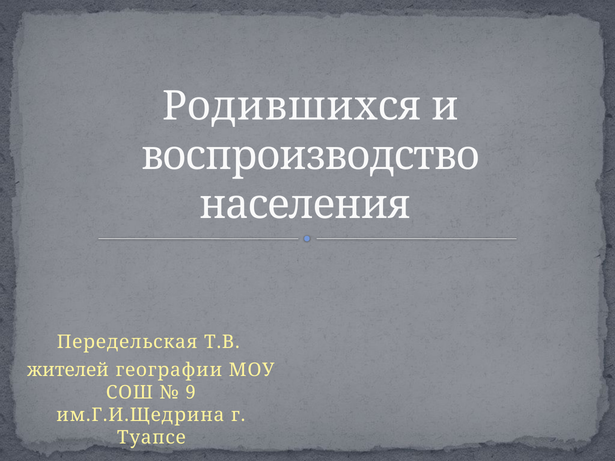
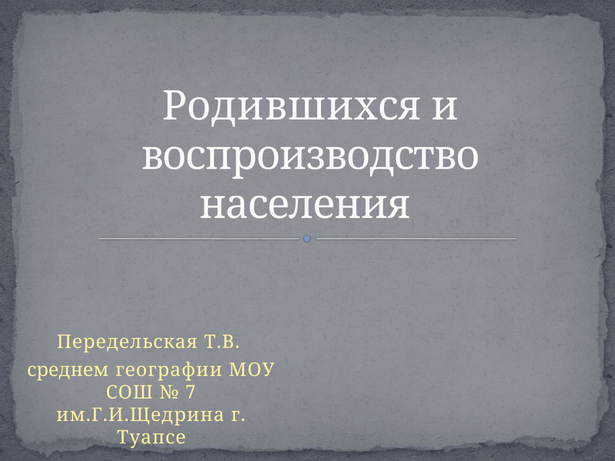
жителей: жителей -> среднем
9: 9 -> 7
